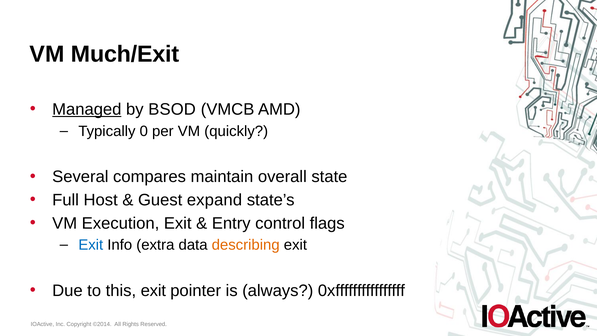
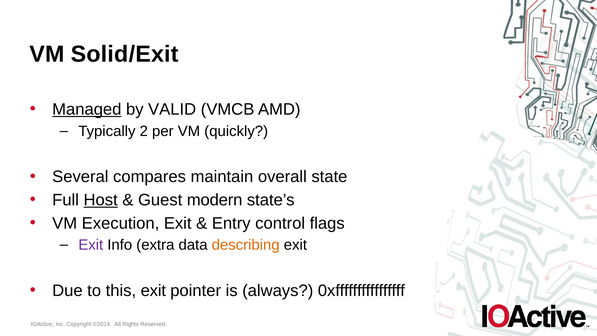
Much/Exit: Much/Exit -> Solid/Exit
BSOD: BSOD -> VALID
0: 0 -> 2
Host underline: none -> present
expand: expand -> modern
Exit at (91, 245) colour: blue -> purple
